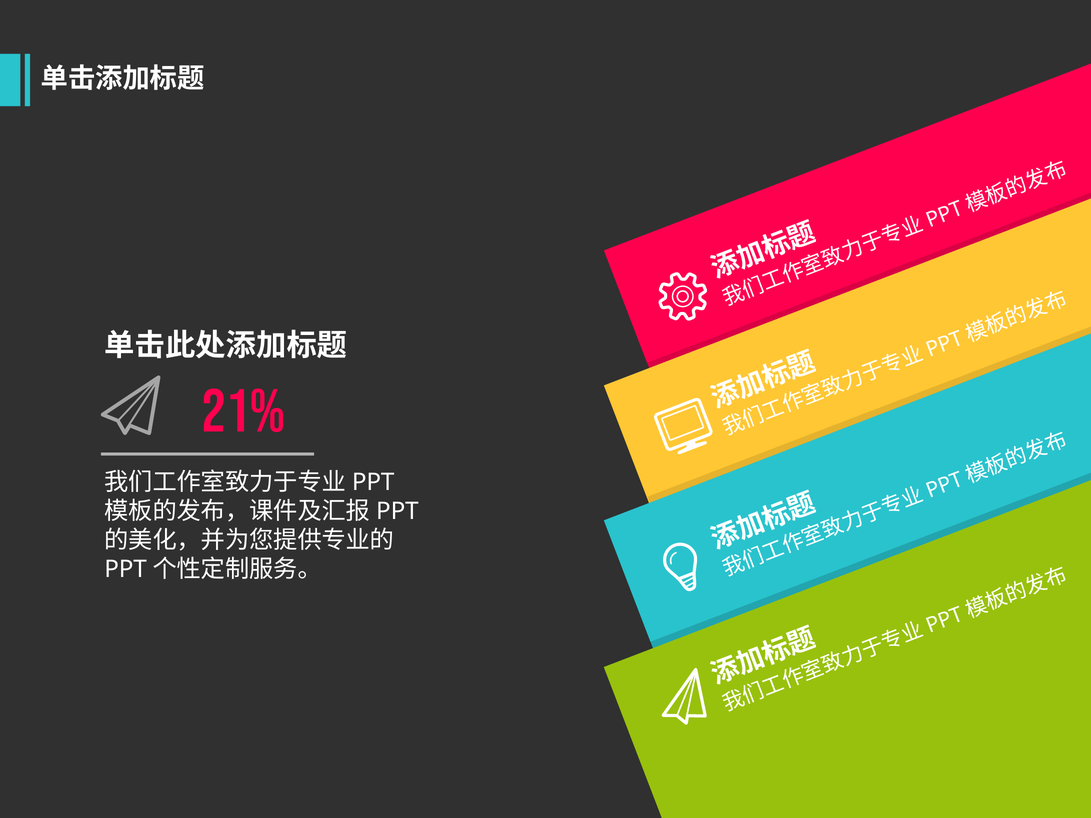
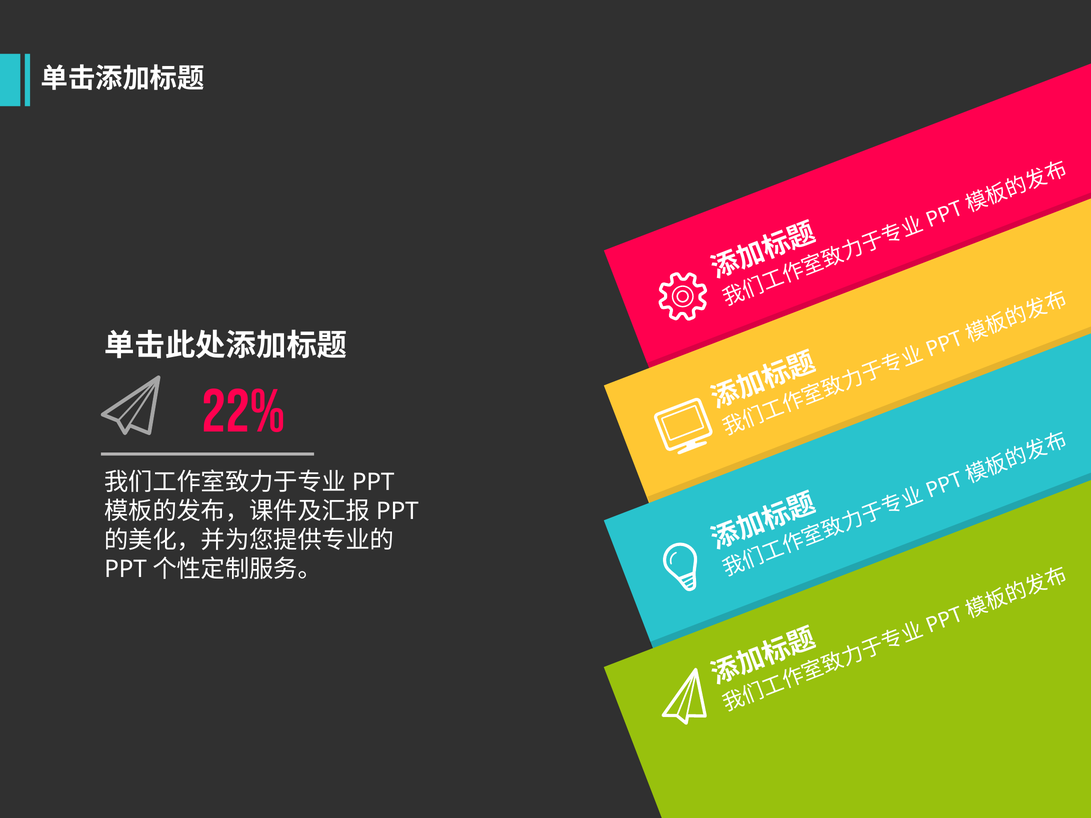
21%: 21% -> 22%
